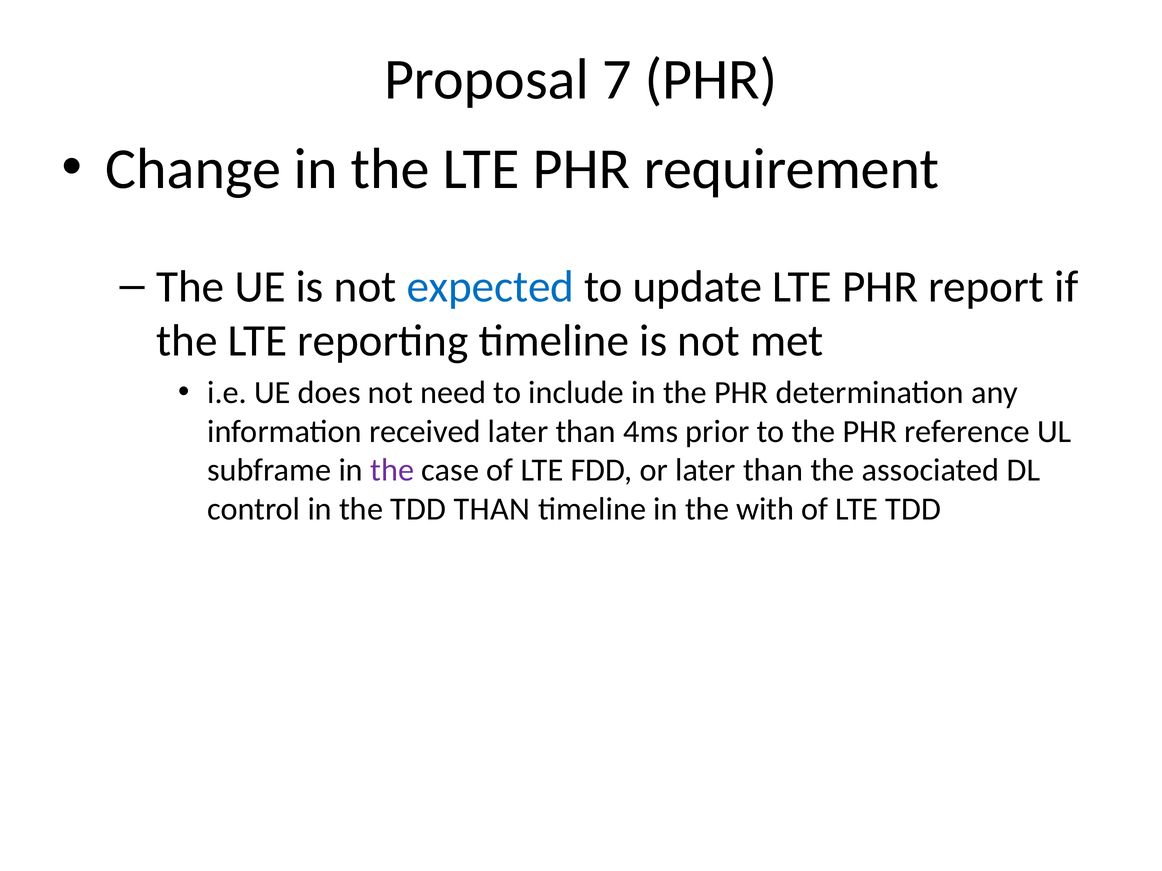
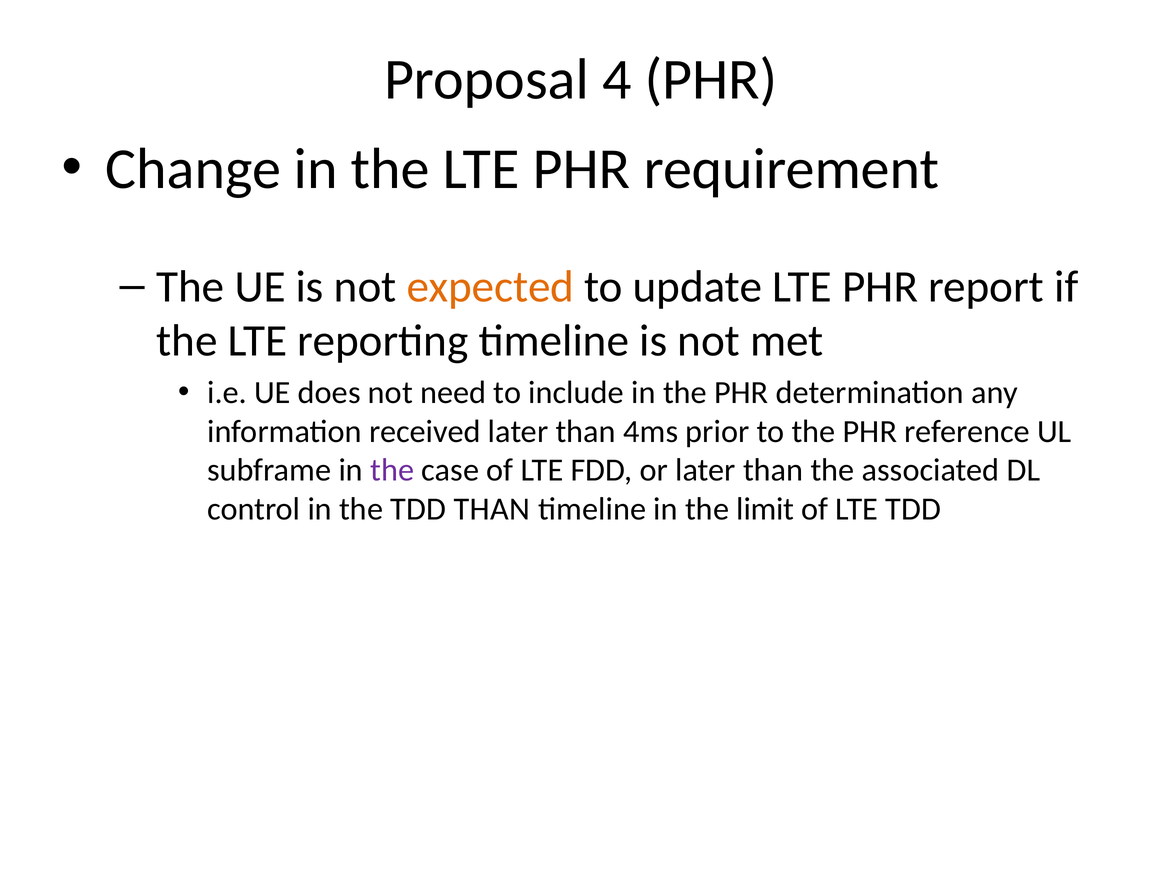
7: 7 -> 4
expected colour: blue -> orange
with: with -> limit
